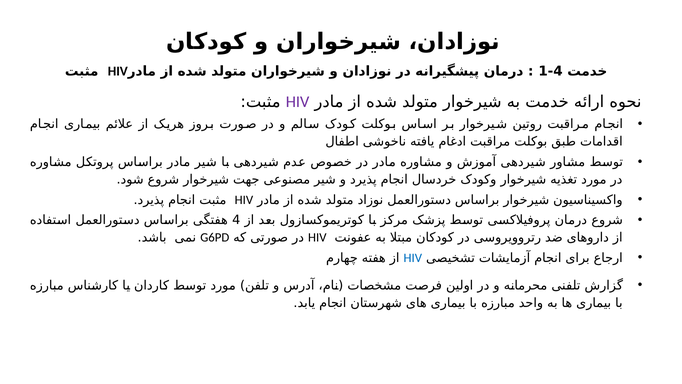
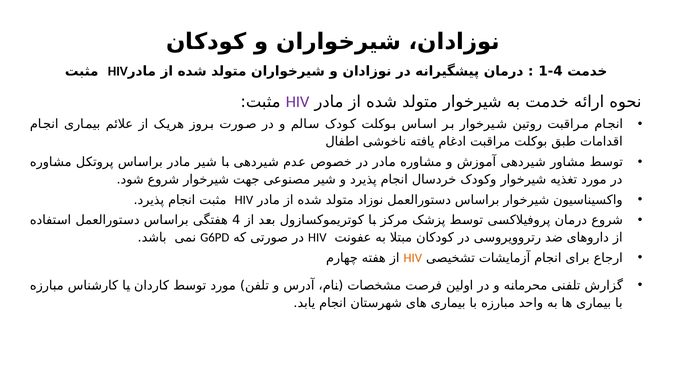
HIV at (413, 258) colour: blue -> orange
